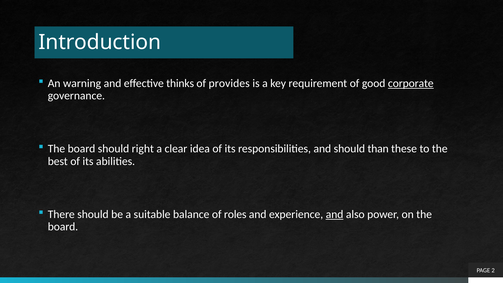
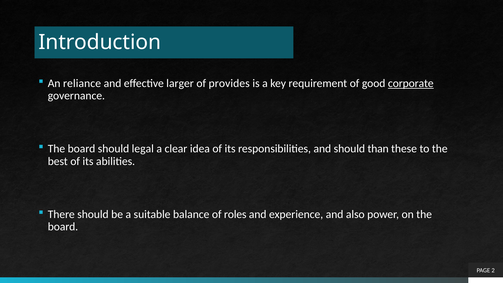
warning: warning -> reliance
thinks: thinks -> larger
right: right -> legal
and at (335, 214) underline: present -> none
